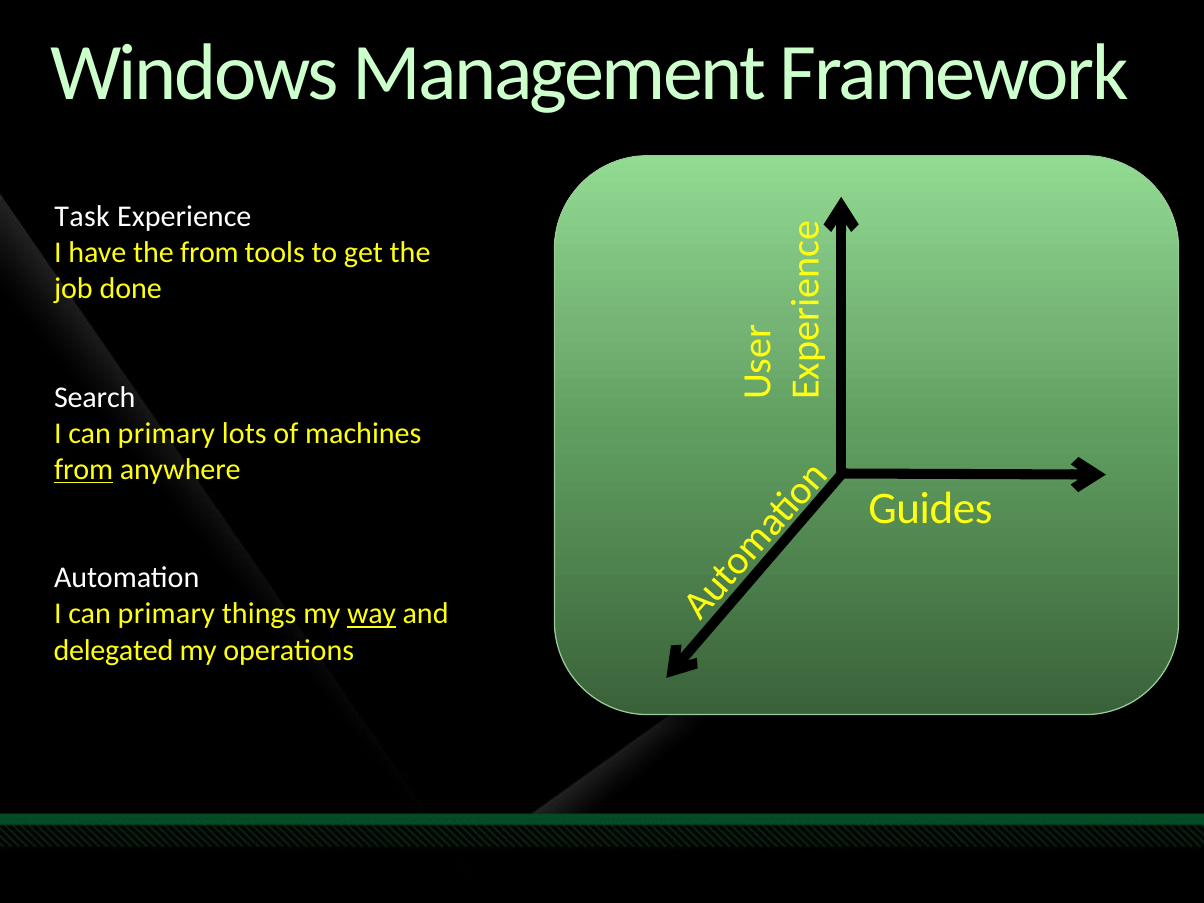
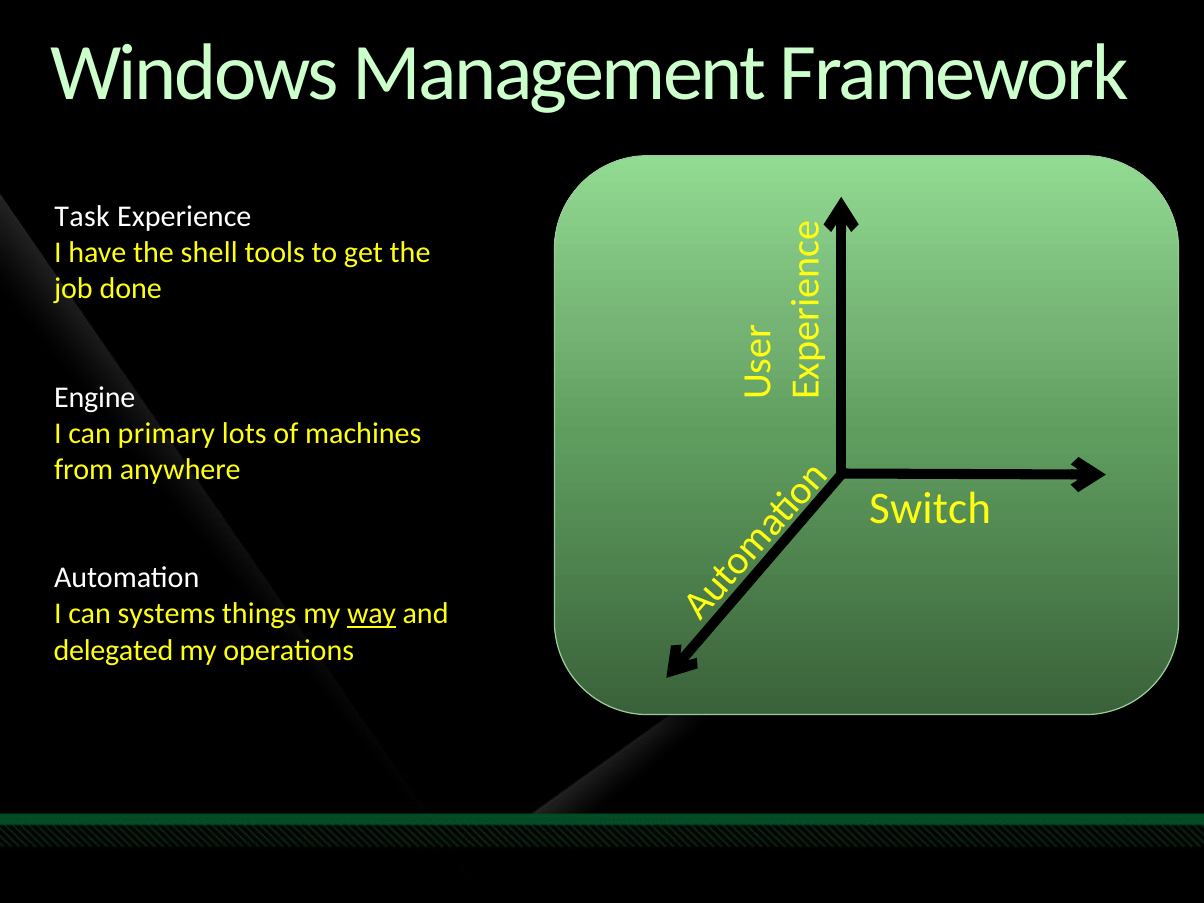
the from: from -> shell
Search: Search -> Engine
from at (84, 469) underline: present -> none
Guides: Guides -> Switch
primary at (166, 614): primary -> systems
